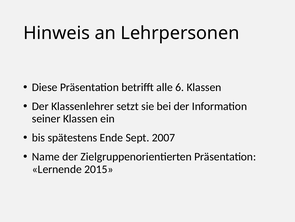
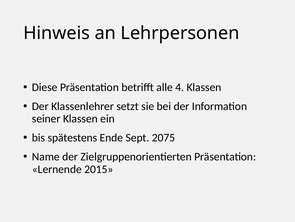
6: 6 -> 4
2007: 2007 -> 2075
